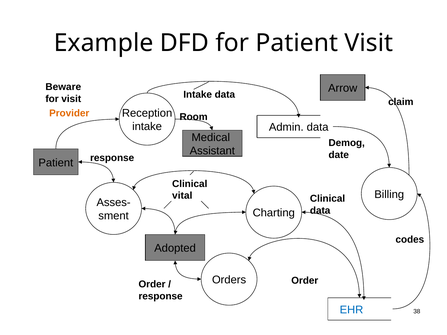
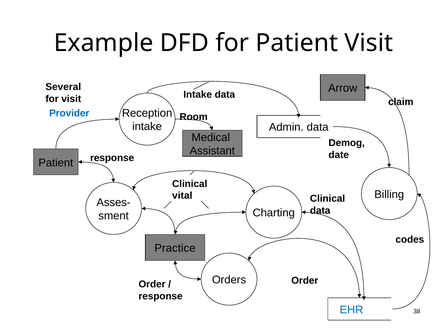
Beware: Beware -> Several
Provider colour: orange -> blue
Adopted: Adopted -> Practice
